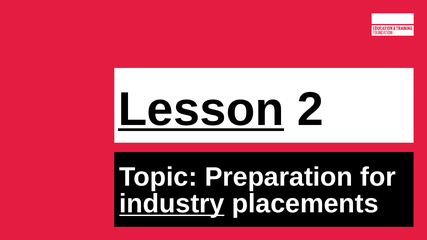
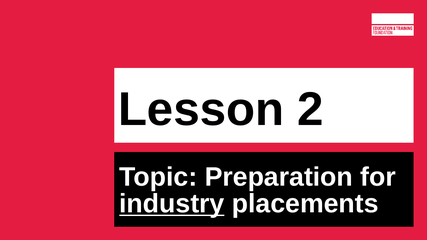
Lesson underline: present -> none
